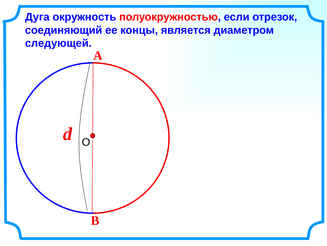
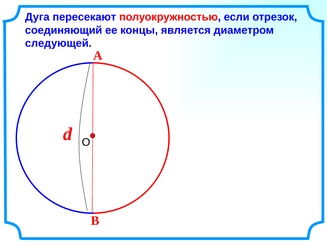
окружность: окружность -> пересекают
